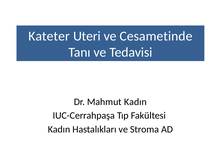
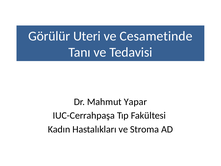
Kateter: Kateter -> Görülür
Mahmut Kadın: Kadın -> Yapar
